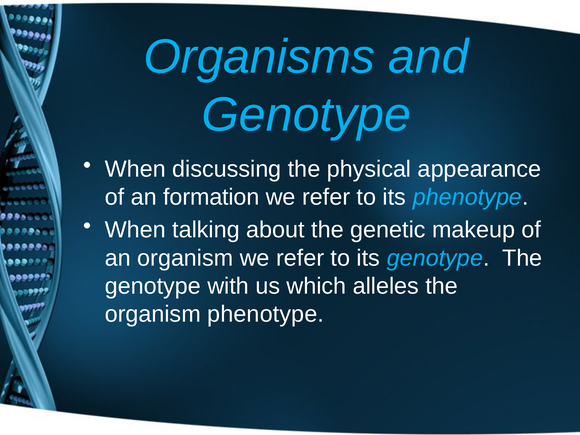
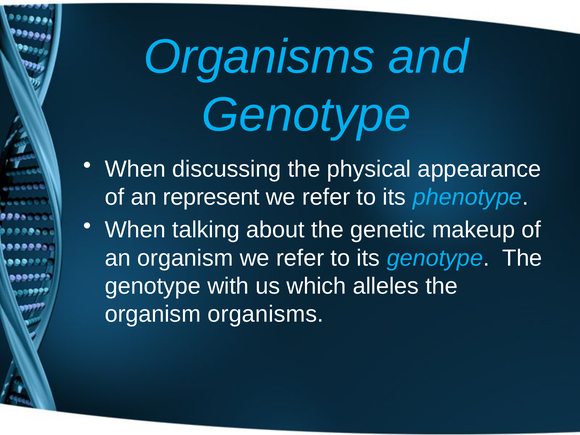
formation: formation -> represent
organism phenotype: phenotype -> organisms
